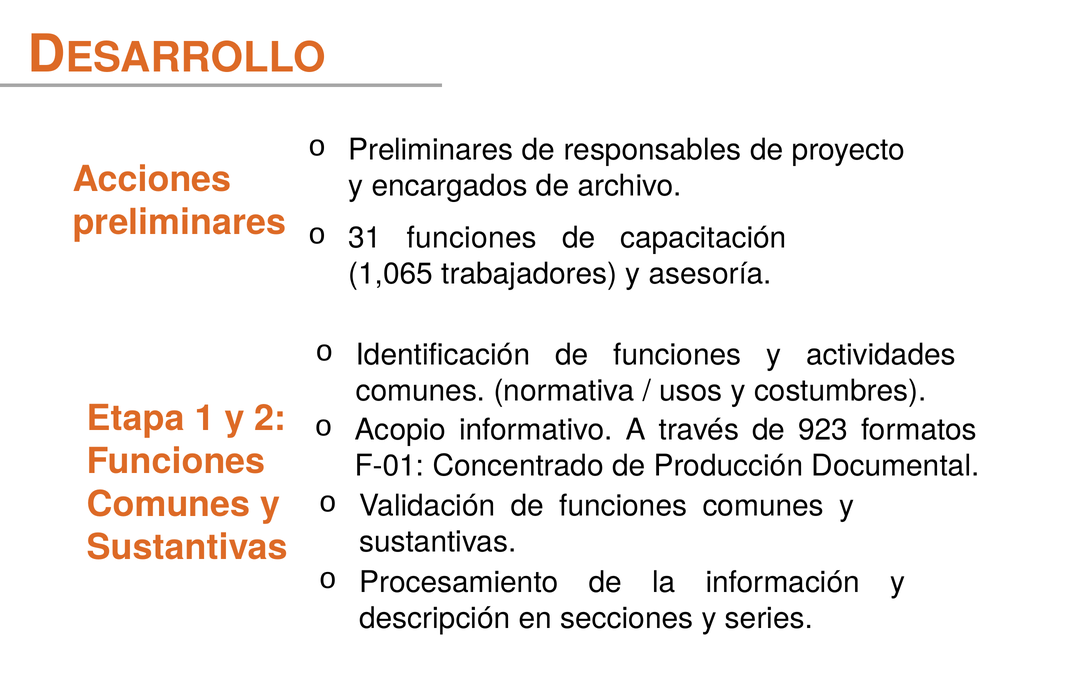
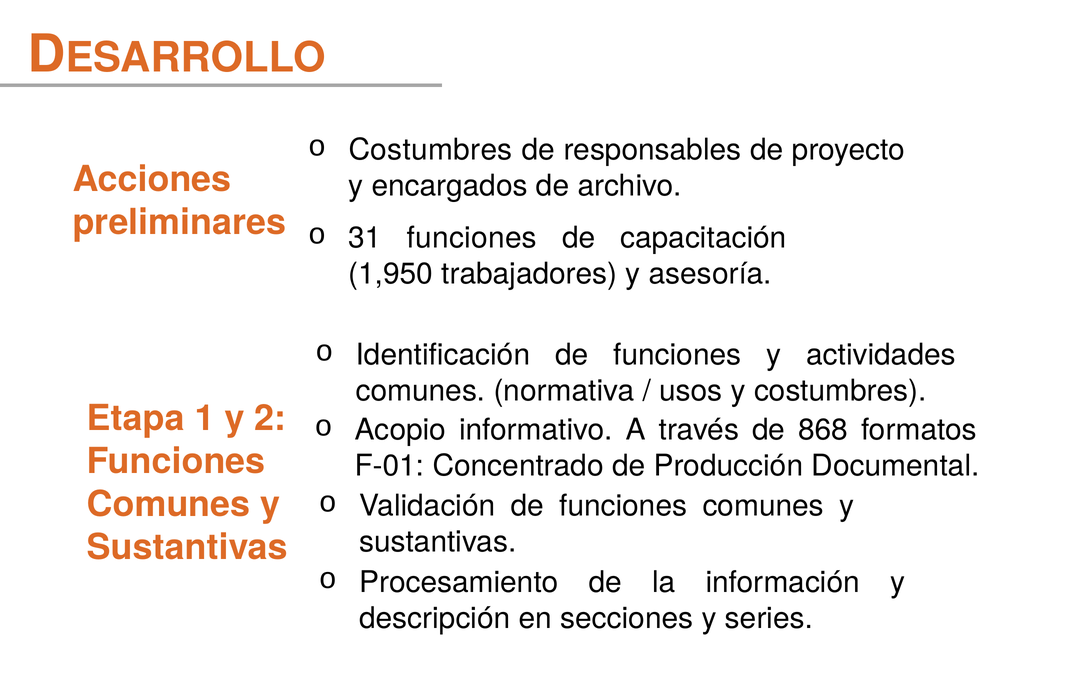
Preliminares at (431, 150): Preliminares -> Costumbres
1,065: 1,065 -> 1,950
923: 923 -> 868
